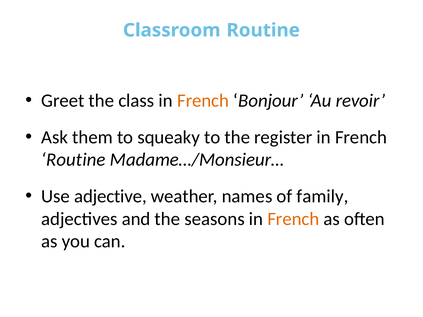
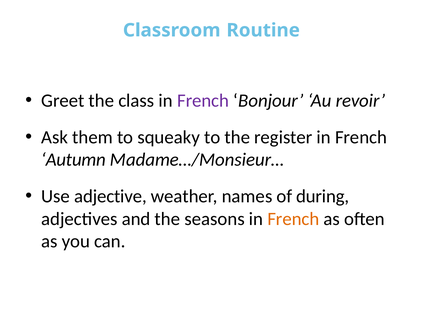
French at (203, 101) colour: orange -> purple
Routine at (73, 160): Routine -> Autumn
family: family -> during
